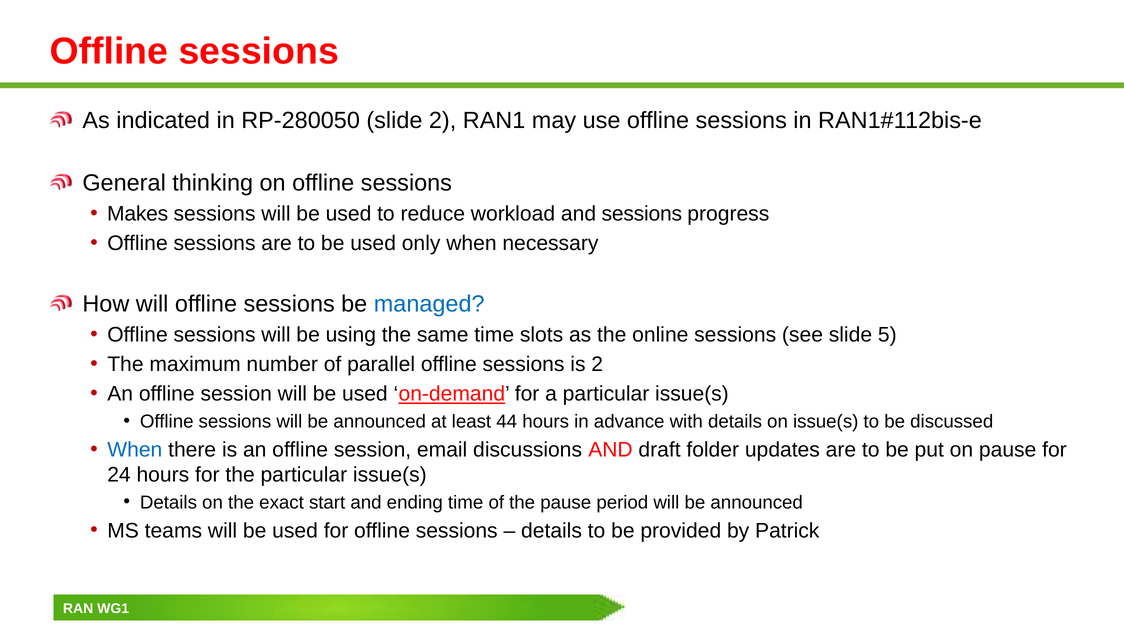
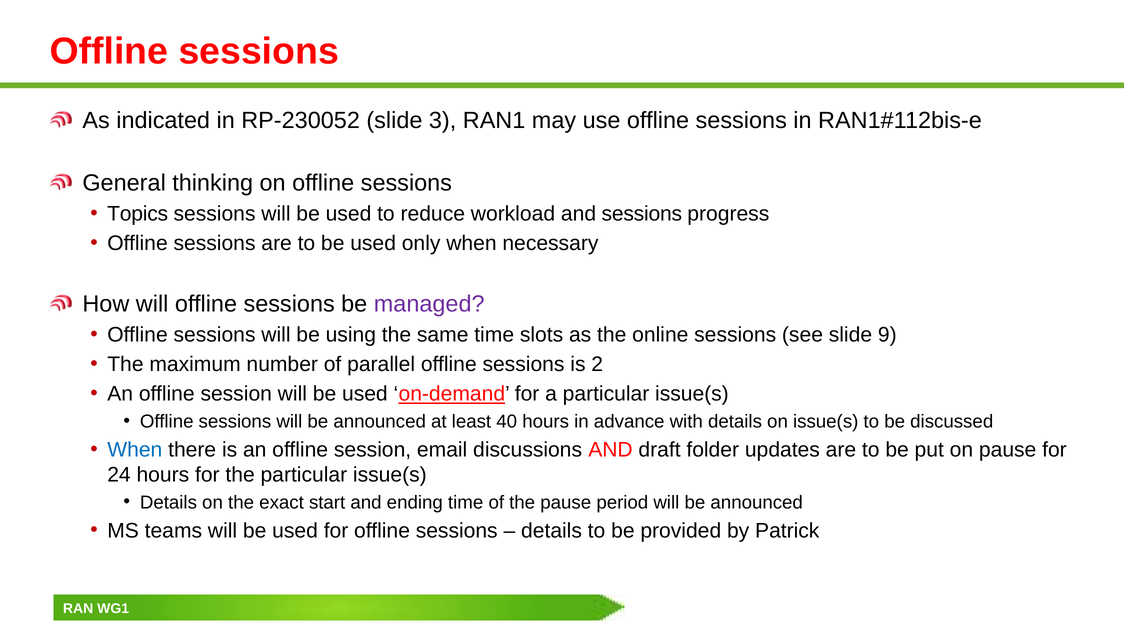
RP-280050: RP-280050 -> RP-230052
slide 2: 2 -> 3
Makes: Makes -> Topics
managed colour: blue -> purple
5: 5 -> 9
44: 44 -> 40
